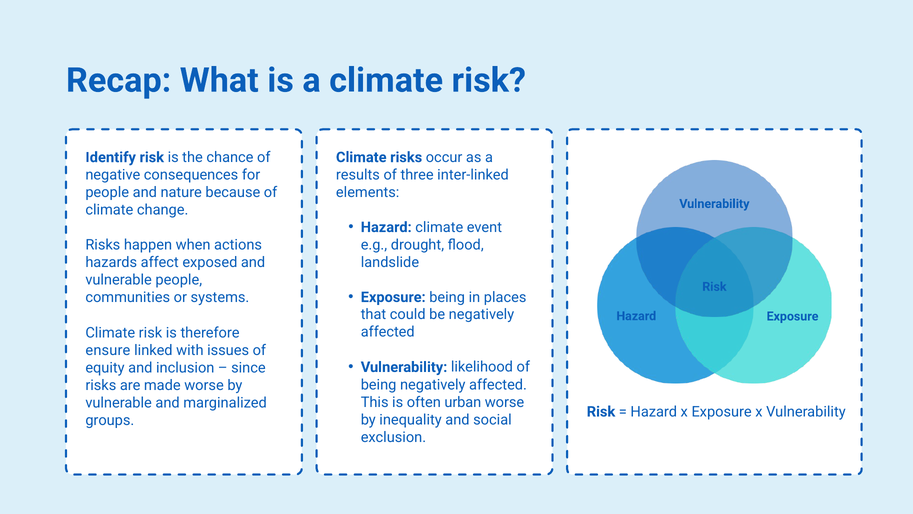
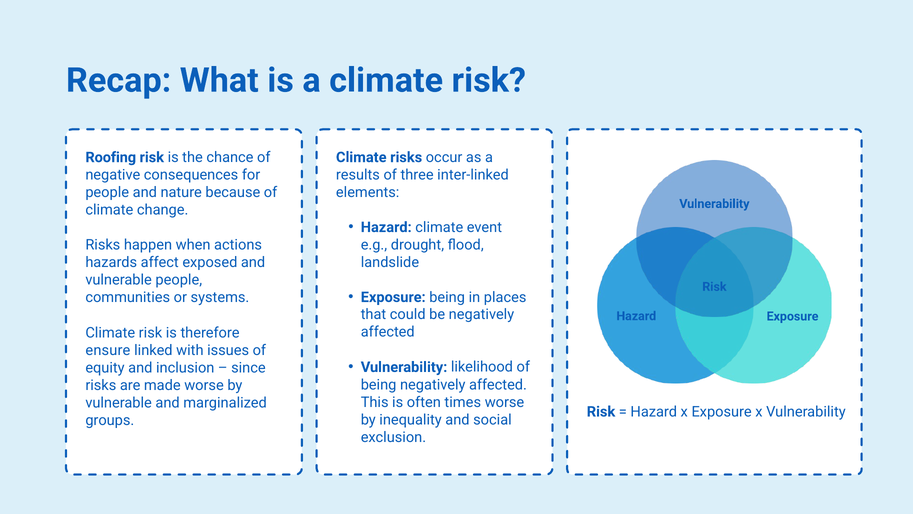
Identify: Identify -> Roofing
urban: urban -> times
